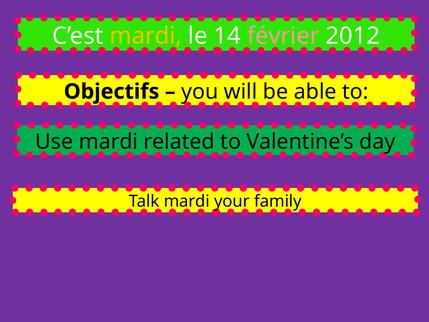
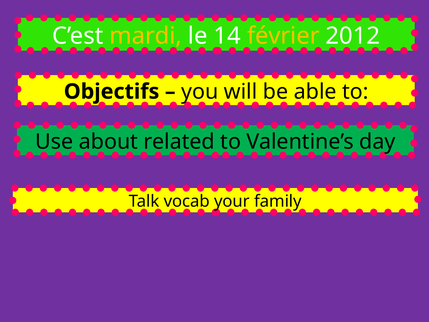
février colour: pink -> yellow
Use mardi: mardi -> about
Talk mardi: mardi -> vocab
